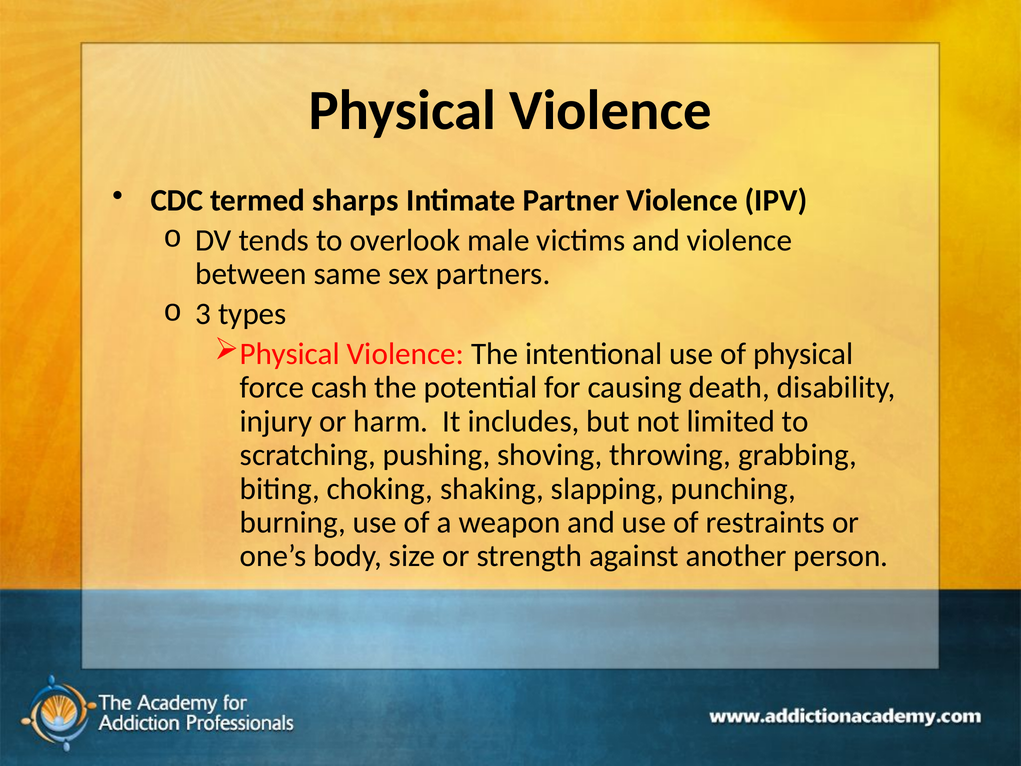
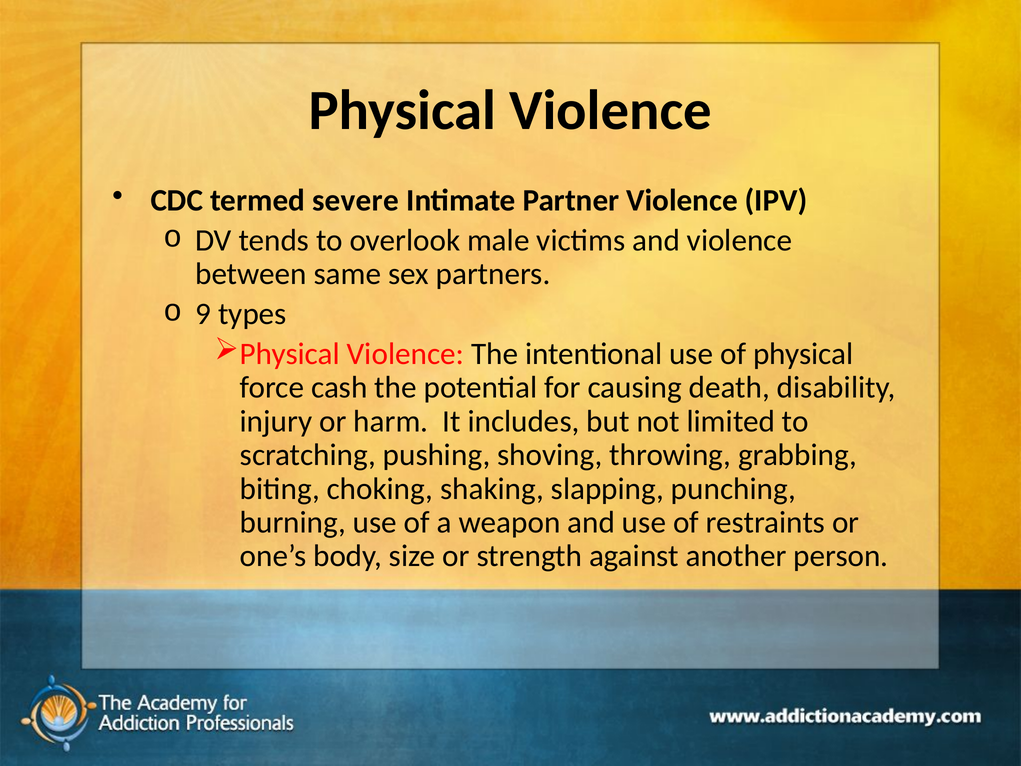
sharps: sharps -> severe
3: 3 -> 9
